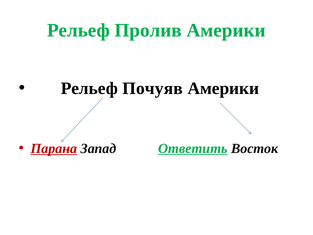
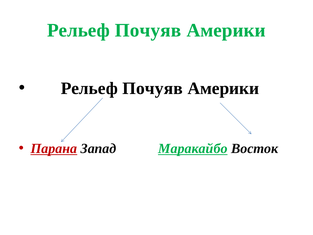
Пролив at (148, 30): Пролив -> Почуяв
Ответить: Ответить -> Маракайбо
